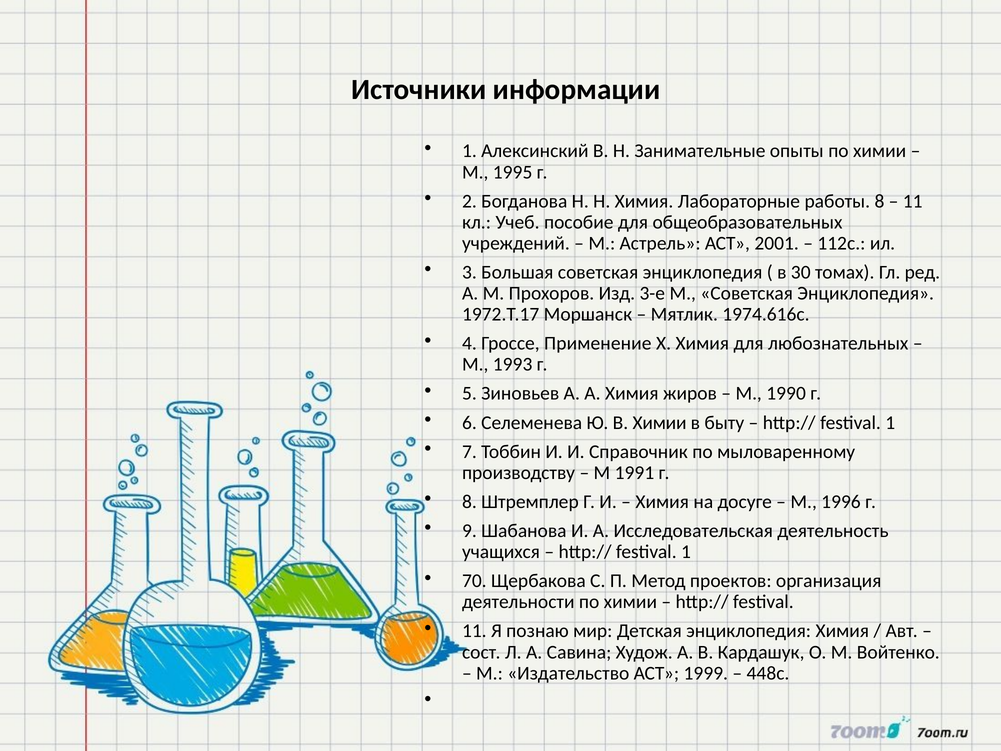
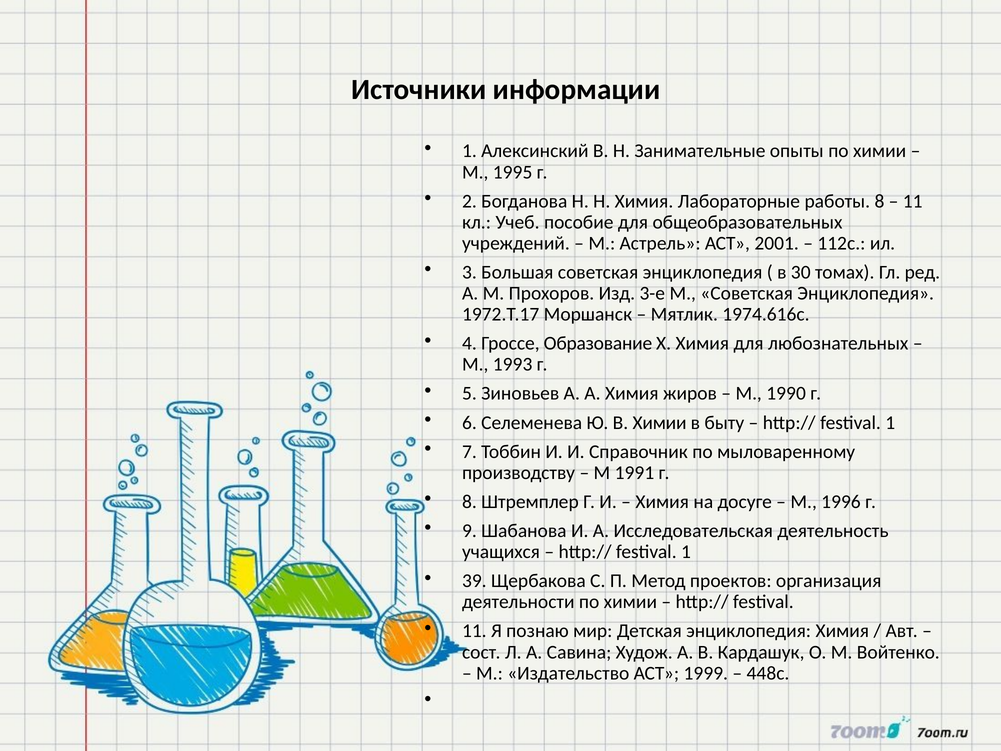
Применение: Применение -> Образование
70: 70 -> 39
